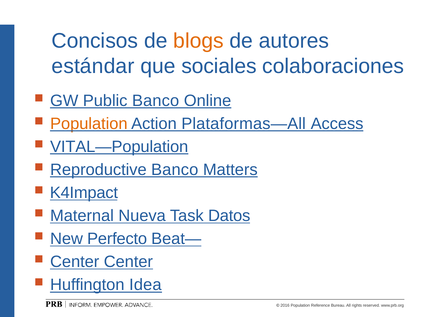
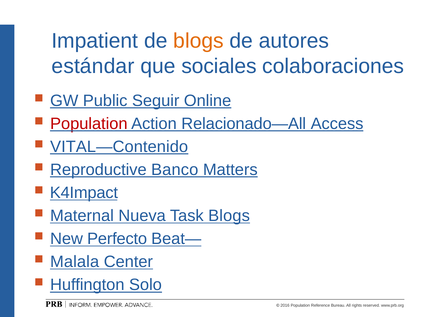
Concisos: Concisos -> Impatient
Public Banco: Banco -> Seguir
Population at (89, 123) colour: orange -> red
Plataformas—All: Plataformas—All -> Relacionado—All
VITAL—Population: VITAL—Population -> VITAL—Contenido
Task Datos: Datos -> Blogs
Center at (75, 261): Center -> Malala
Idea: Idea -> Solo
